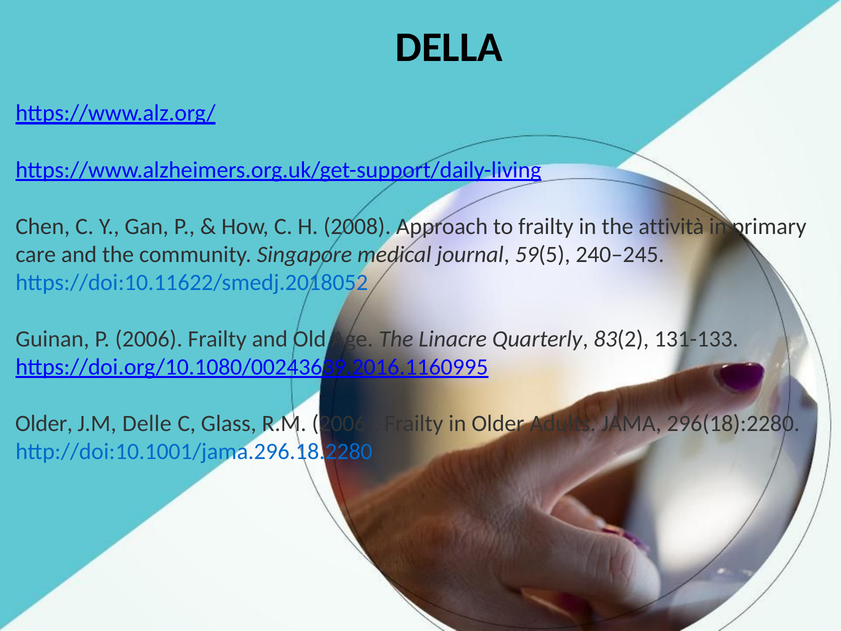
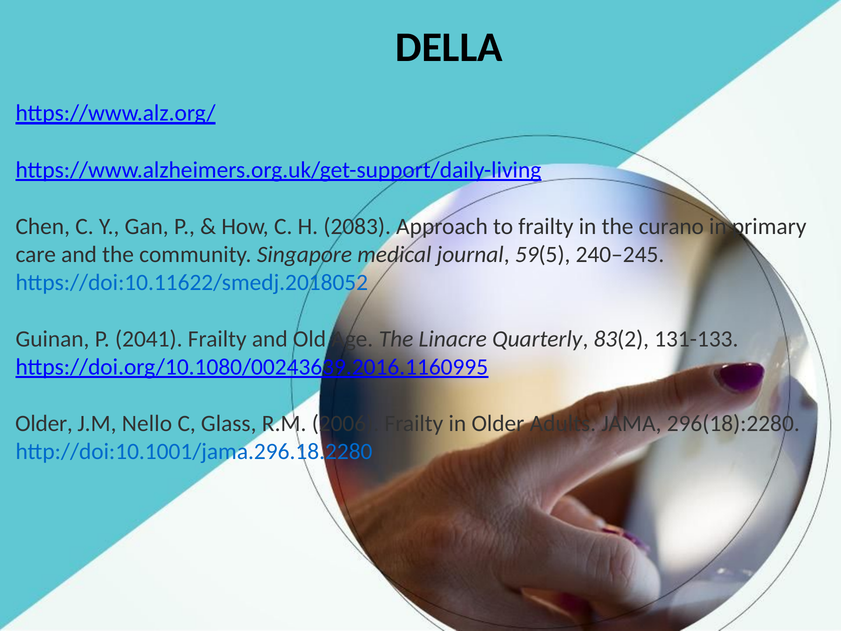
2008: 2008 -> 2083
attività: attività -> curano
P 2006: 2006 -> 2041
Delle: Delle -> Nello
